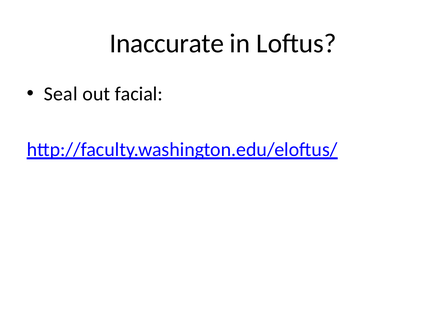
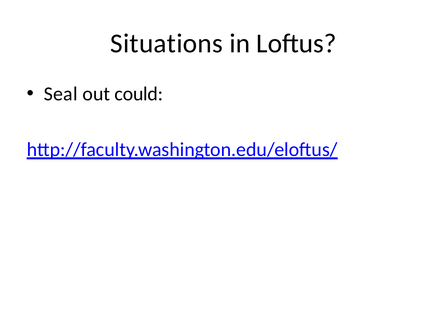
Inaccurate: Inaccurate -> Situations
facial: facial -> could
